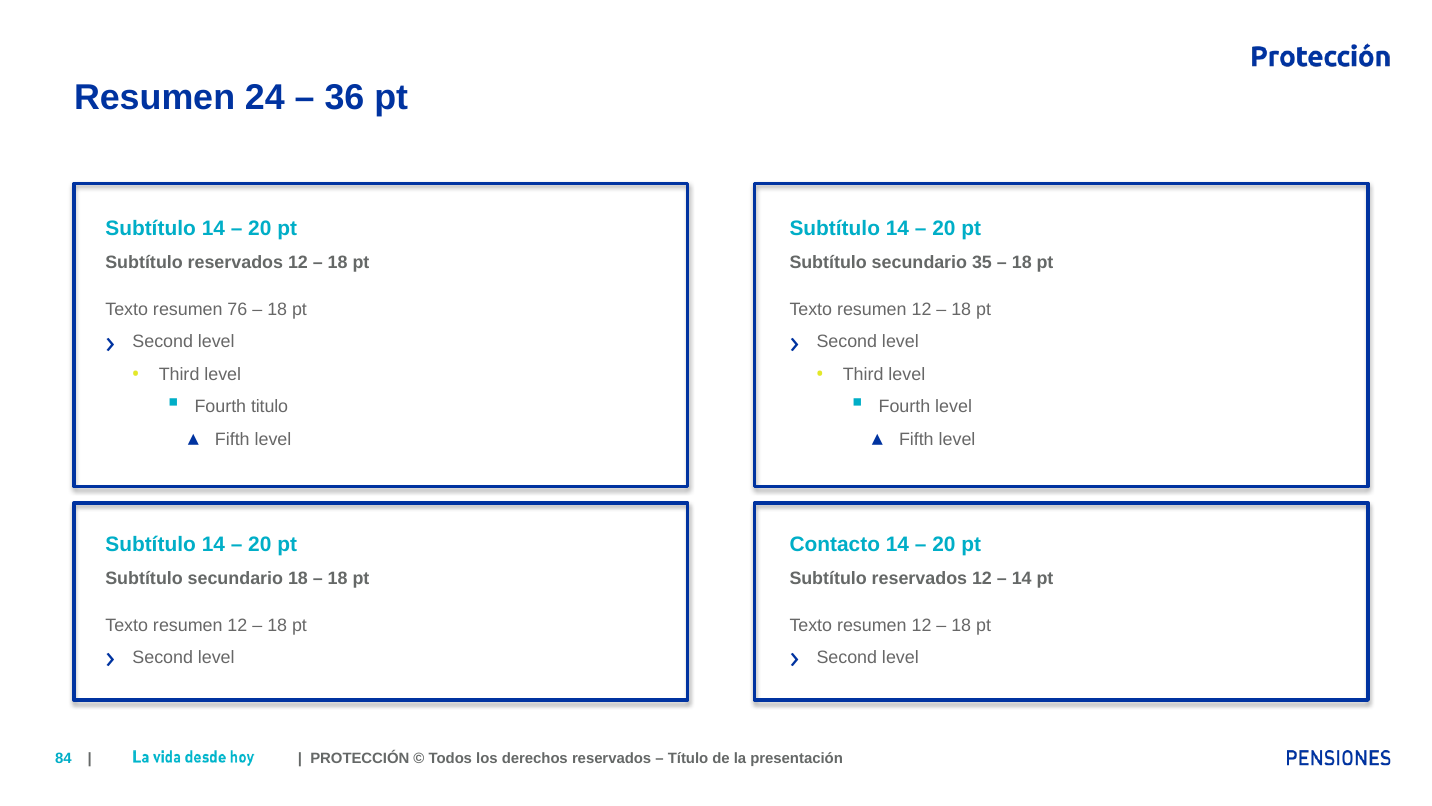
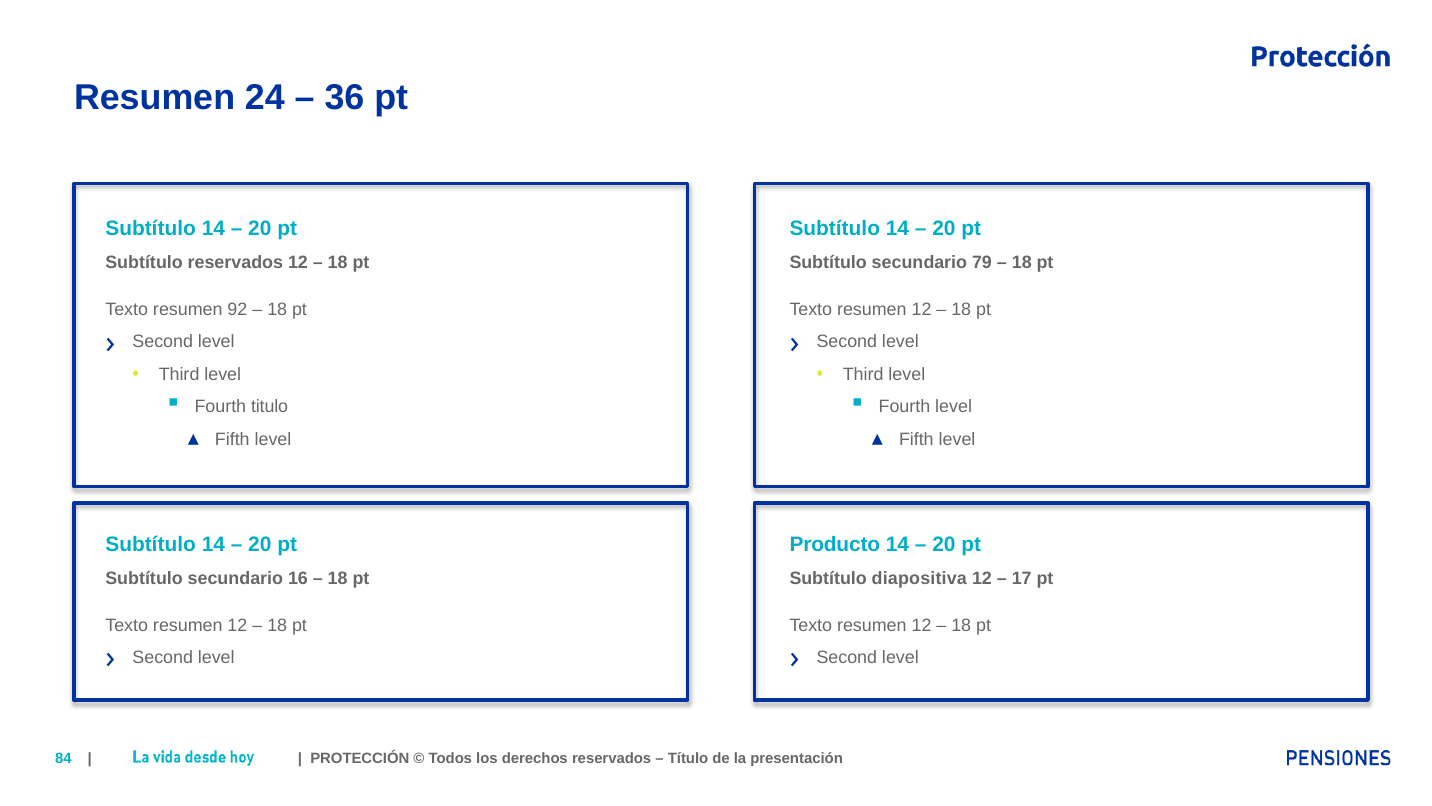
35: 35 -> 79
76: 76 -> 92
Contacto: Contacto -> Producto
secundario 18: 18 -> 16
reservados at (919, 578): reservados -> diapositiva
14 at (1022, 578): 14 -> 17
